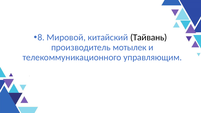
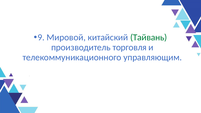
8: 8 -> 9
Тайвань colour: black -> green
мотылек: мотылек -> торговля
